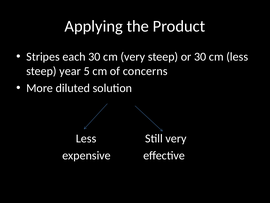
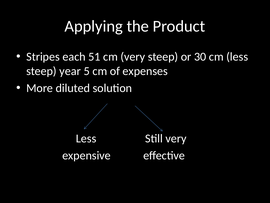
each 30: 30 -> 51
concerns: concerns -> expenses
